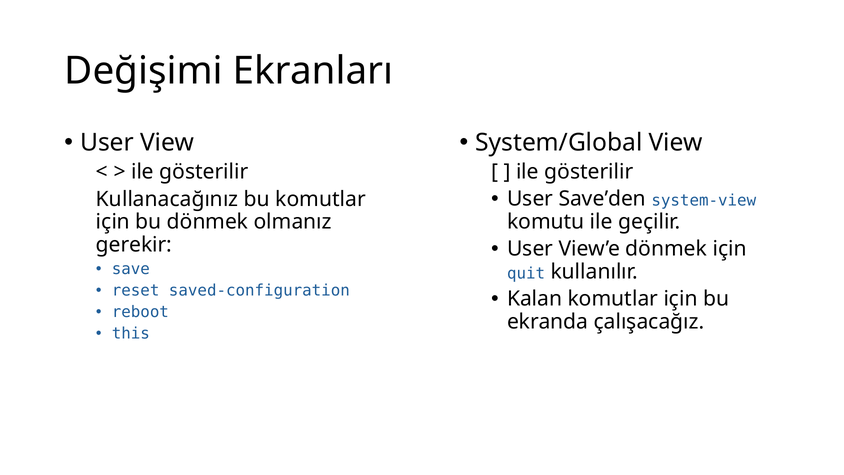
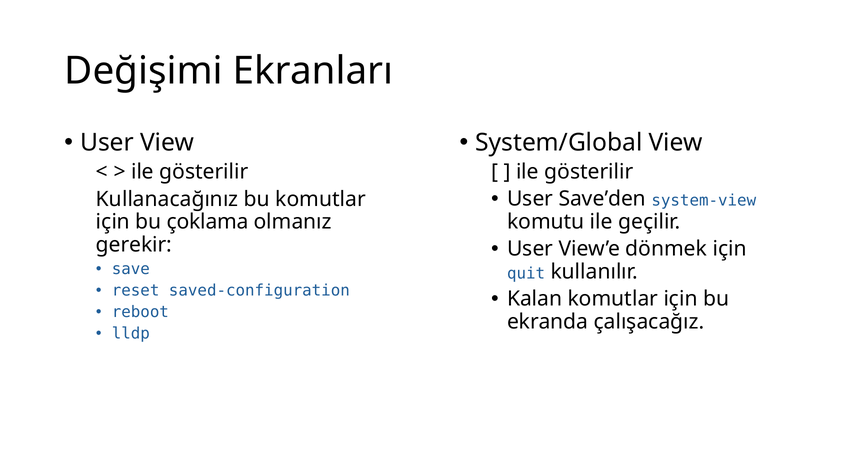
bu dönmek: dönmek -> çoklama
this: this -> lldp
